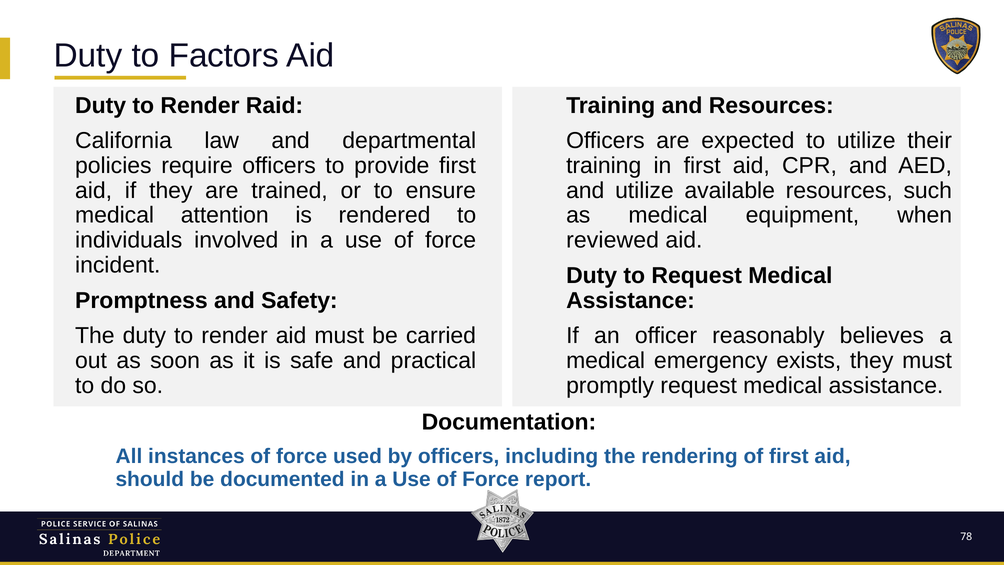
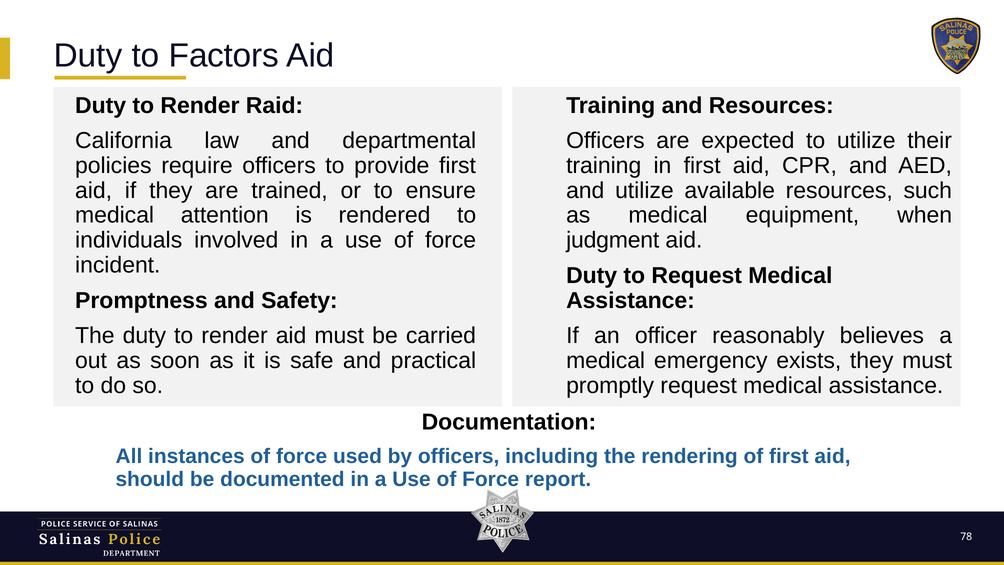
reviewed: reviewed -> judgment
